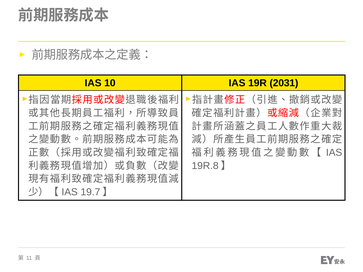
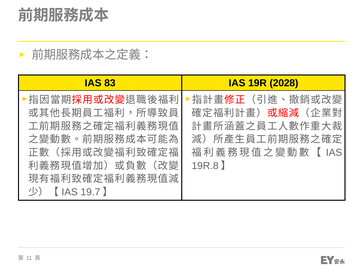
10: 10 -> 83
2031: 2031 -> 2028
